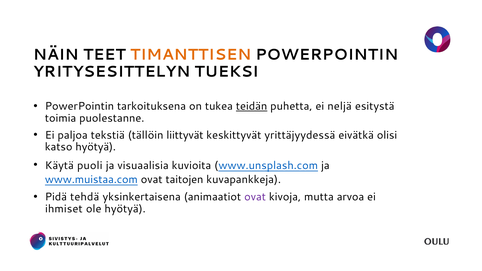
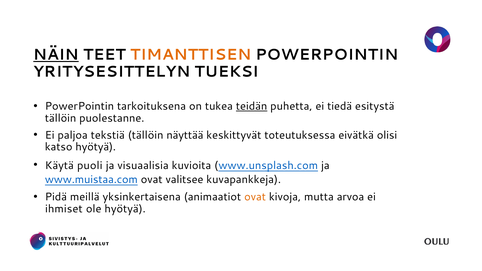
NÄIN underline: none -> present
neljä: neljä -> tiedä
toimia at (61, 118): toimia -> tällöin
liittyvät: liittyvät -> näyttää
yrittäjyydessä: yrittäjyydessä -> toteutuksessa
taitojen: taitojen -> valitsee
tehdä: tehdä -> meillä
ovat at (255, 197) colour: purple -> orange
